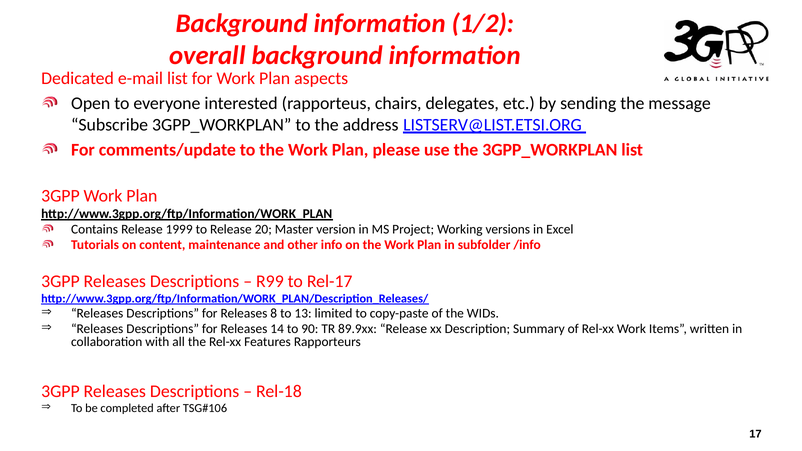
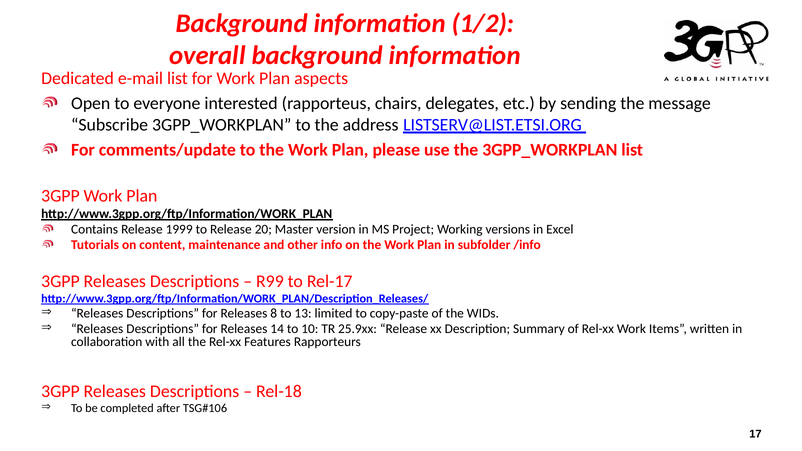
90: 90 -> 10
89.9xx: 89.9xx -> 25.9xx
